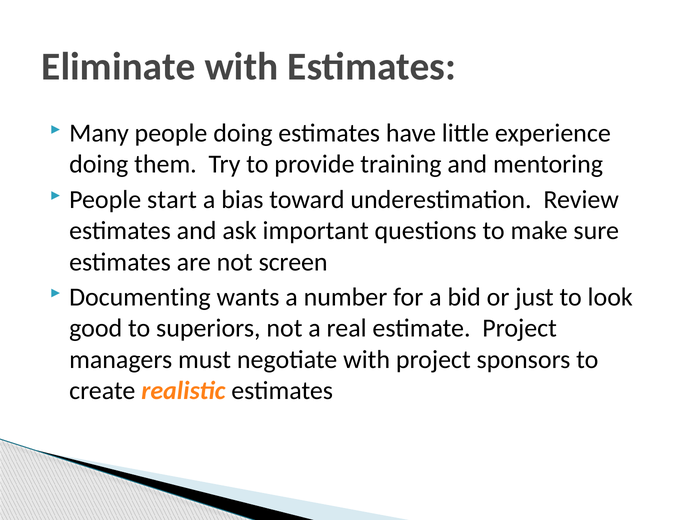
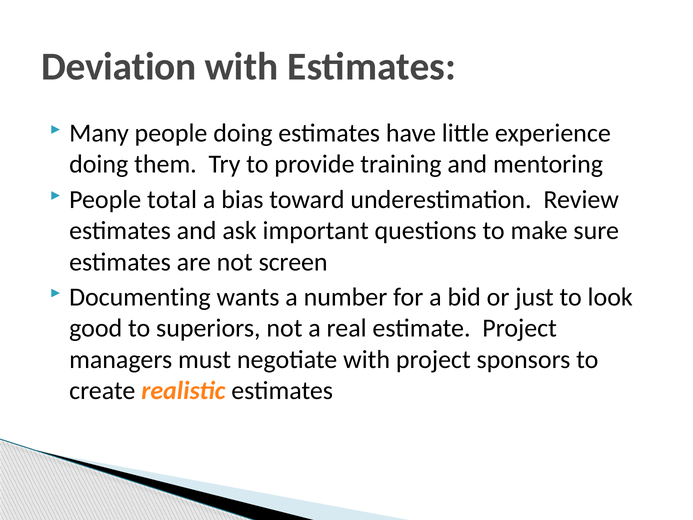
Eliminate: Eliminate -> Deviation
start: start -> total
